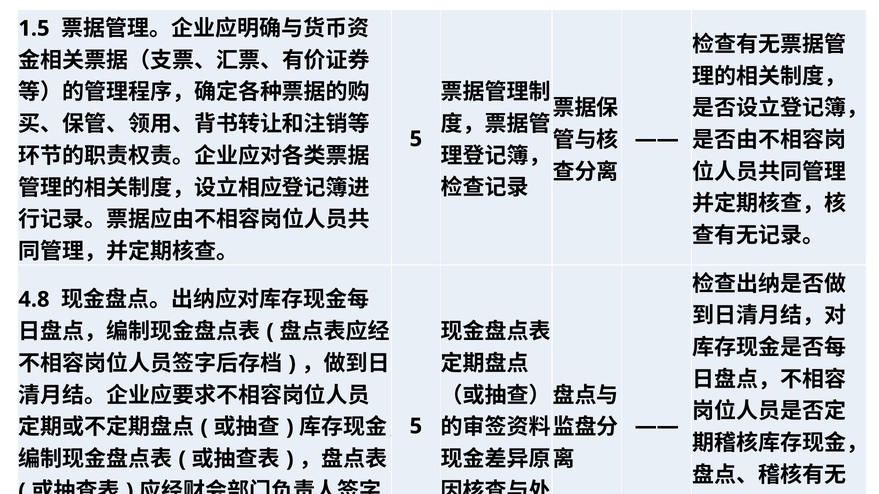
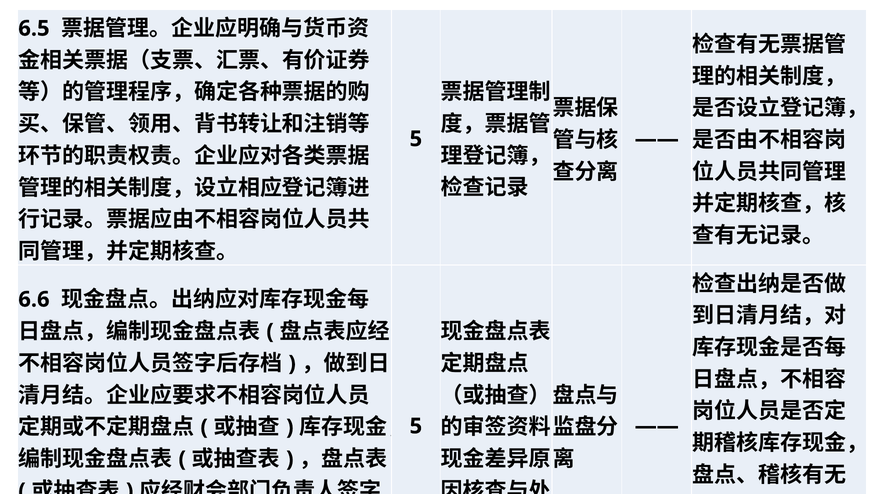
1.5: 1.5 -> 6.5
4.8: 4.8 -> 6.6
